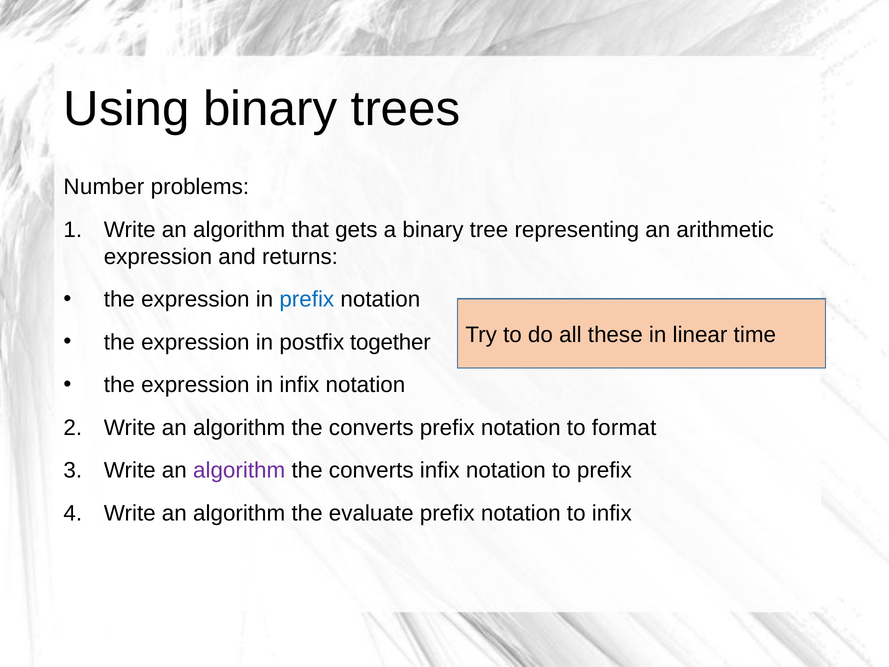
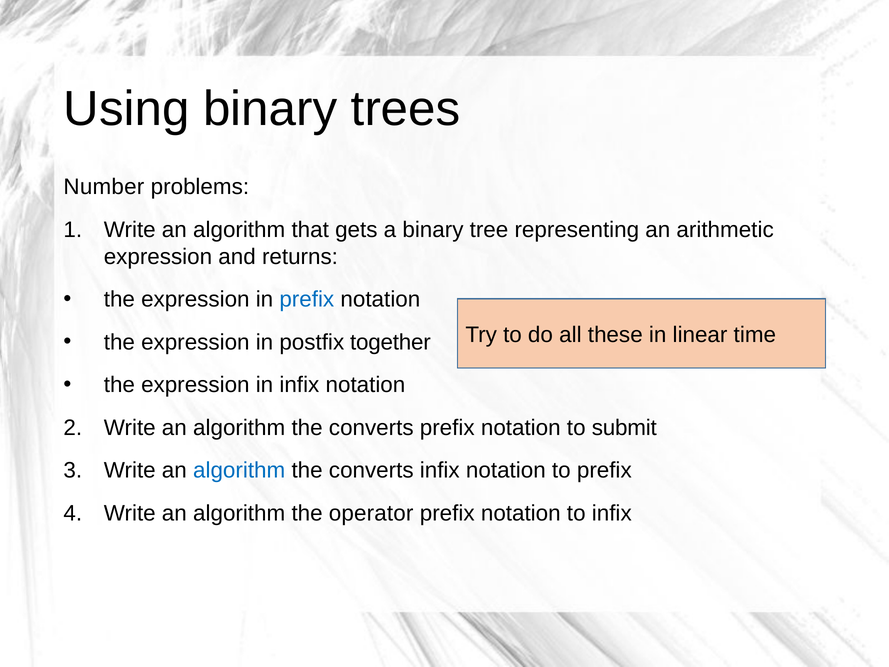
format: format -> submit
algorithm at (239, 470) colour: purple -> blue
evaluate: evaluate -> operator
